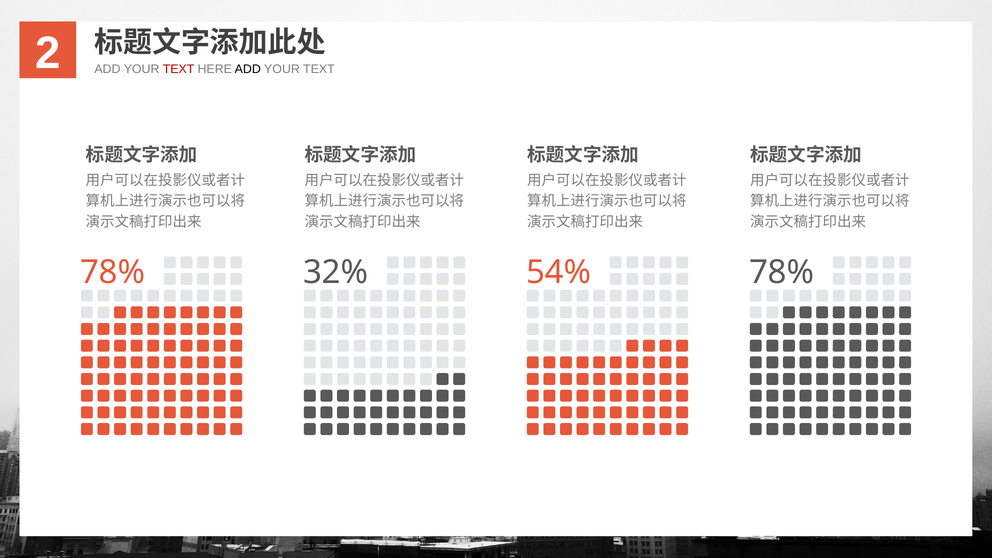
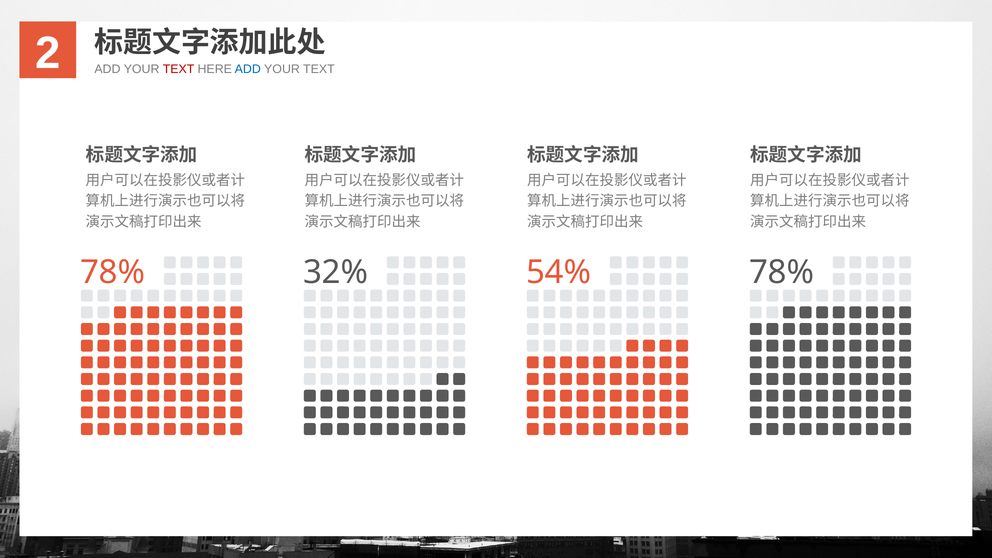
ADD at (248, 69) colour: black -> blue
